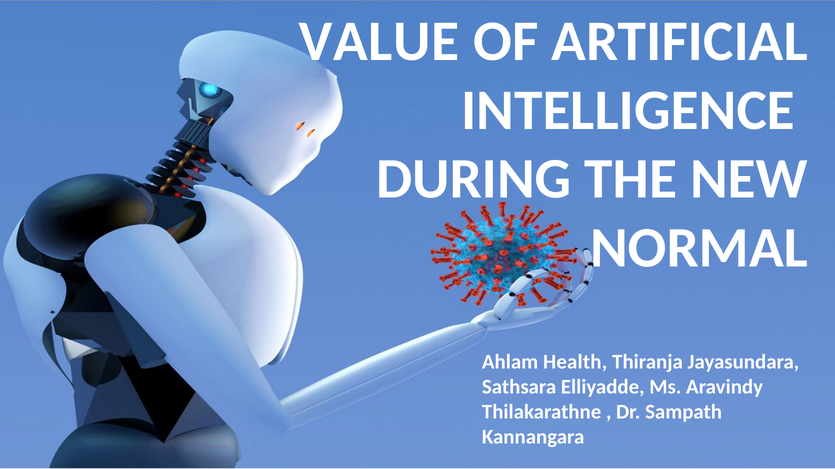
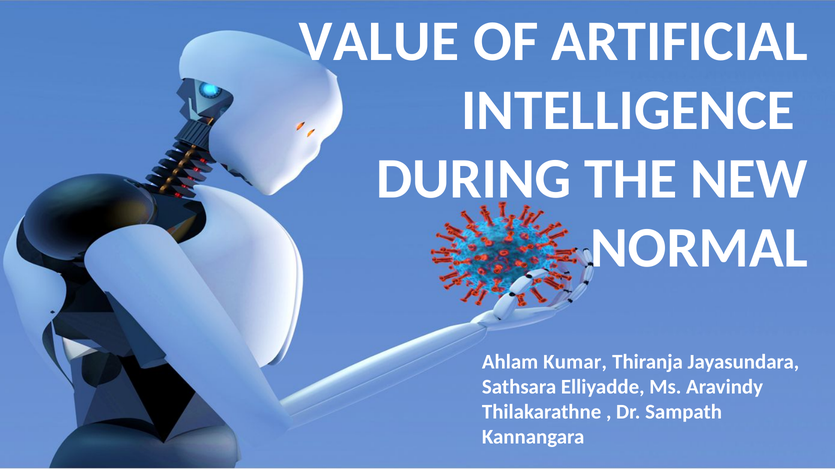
Health: Health -> Kumar
